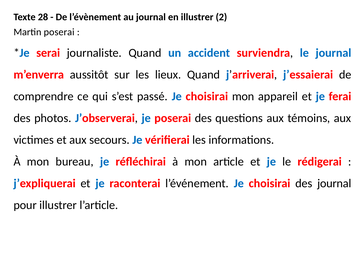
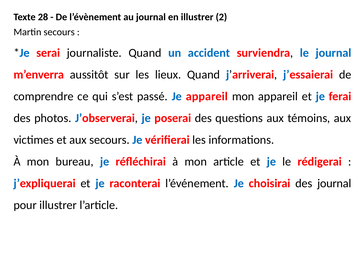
Martin poserai: poserai -> secours
passé Je choisirai: choisirai -> appareil
